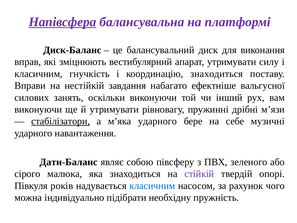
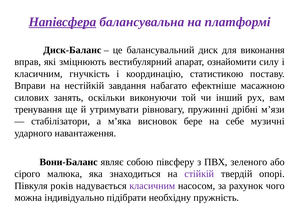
апарат утримувати: утримувати -> ознайомити
координацію знаходиться: знаходиться -> статистикою
вальгусної: вальгусної -> масажною
виконуючи at (38, 109): виконуючи -> тренування
стабілізатори underline: present -> none
м’яка ударного: ударного -> висновок
Дати-Баланс: Дати-Баланс -> Вони-Баланс
класичним at (152, 186) colour: blue -> purple
